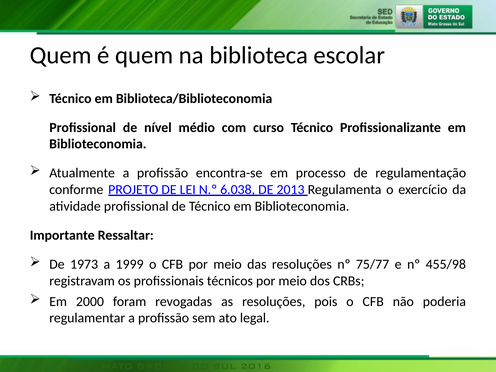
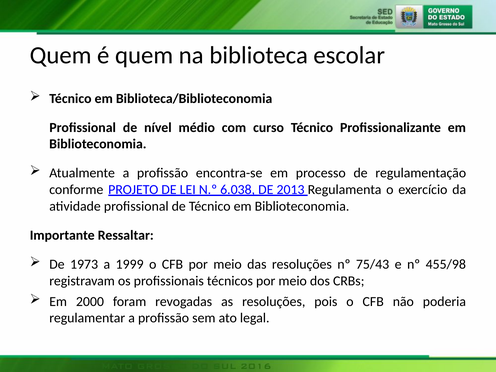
75/77: 75/77 -> 75/43
